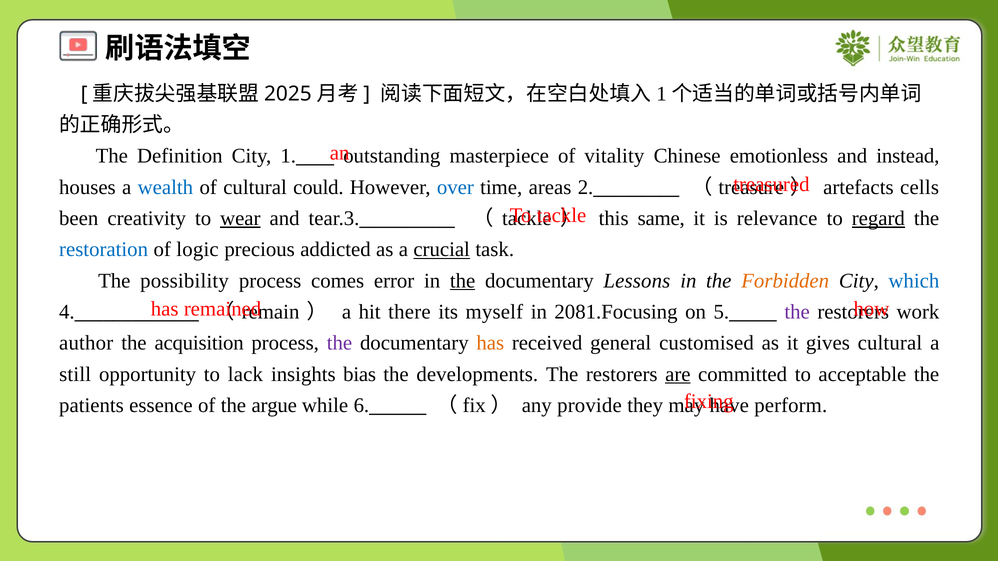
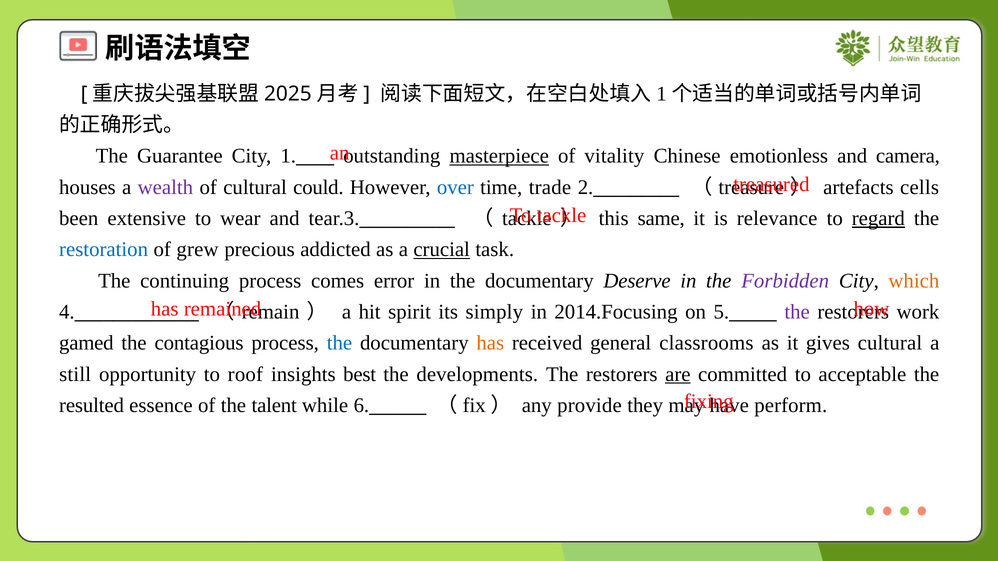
Definition: Definition -> Guarantee
masterpiece underline: none -> present
instead: instead -> camera
wealth colour: blue -> purple
areas: areas -> trade
creativity: creativity -> extensive
wear underline: present -> none
logic: logic -> grew
possibility: possibility -> continuing
the at (463, 281) underline: present -> none
Lessons: Lessons -> Deserve
Forbidden colour: orange -> purple
which colour: blue -> orange
there: there -> spirit
myself: myself -> simply
2081.Focusing: 2081.Focusing -> 2014.Focusing
author: author -> gamed
acquisition: acquisition -> contagious
the at (339, 343) colour: purple -> blue
customised: customised -> classrooms
lack: lack -> roof
bias: bias -> best
patients: patients -> resulted
argue: argue -> talent
